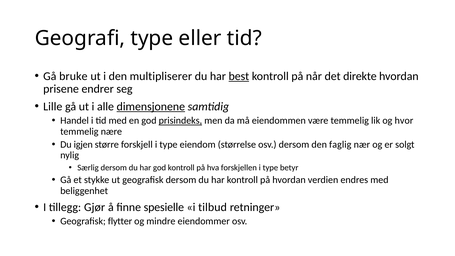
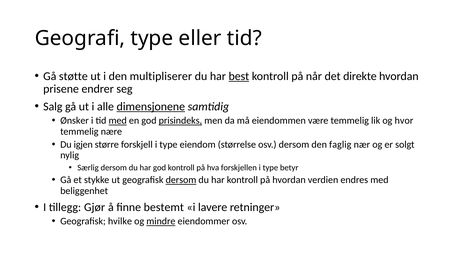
bruke: bruke -> støtte
Lille: Lille -> Salg
Handel: Handel -> Ønsker
med at (118, 121) underline: none -> present
dersom at (181, 180) underline: none -> present
spesielle: spesielle -> bestemt
tilbud: tilbud -> lavere
flytter: flytter -> hvilke
mindre underline: none -> present
